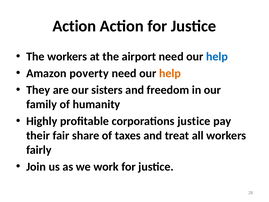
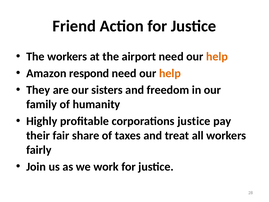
Action at (74, 26): Action -> Friend
help at (217, 56) colour: blue -> orange
poverty: poverty -> respond
